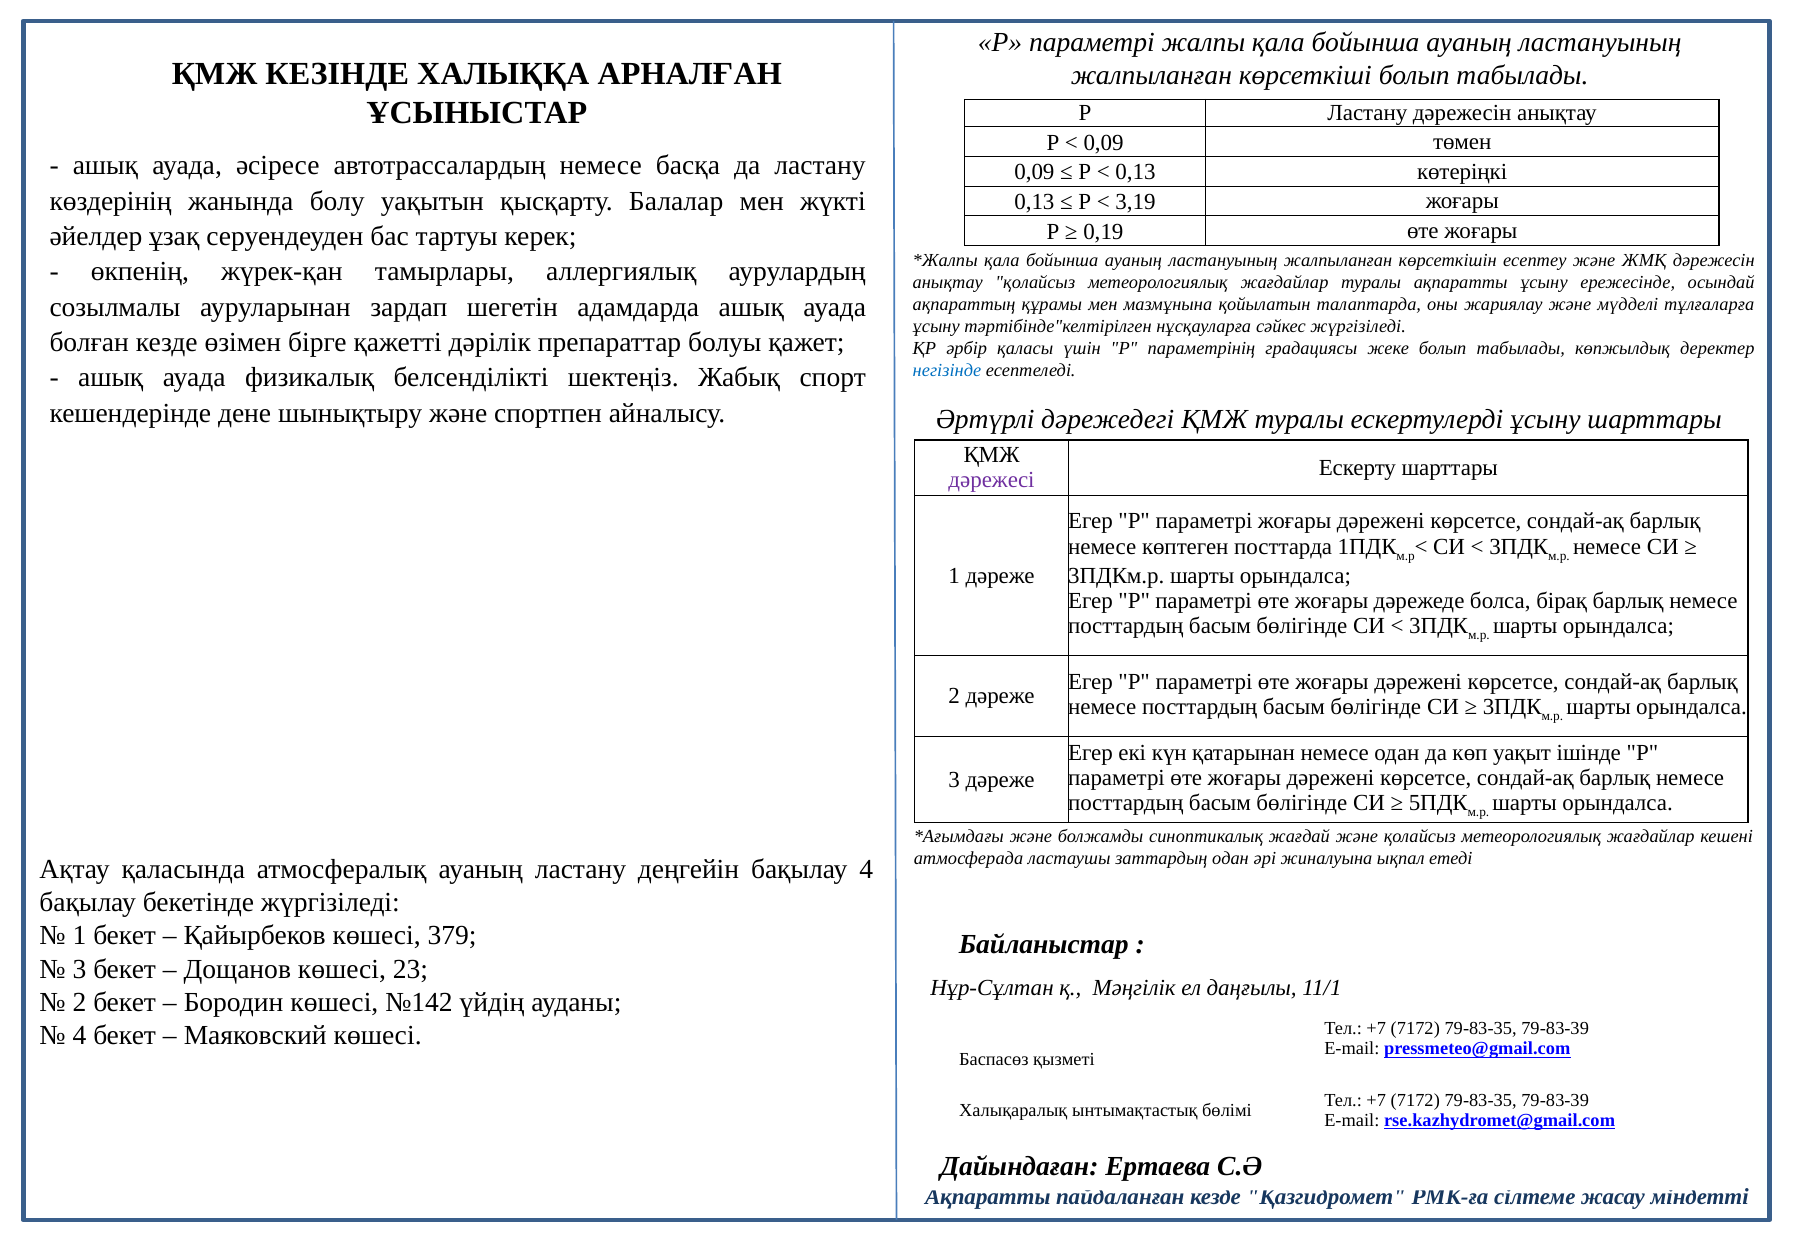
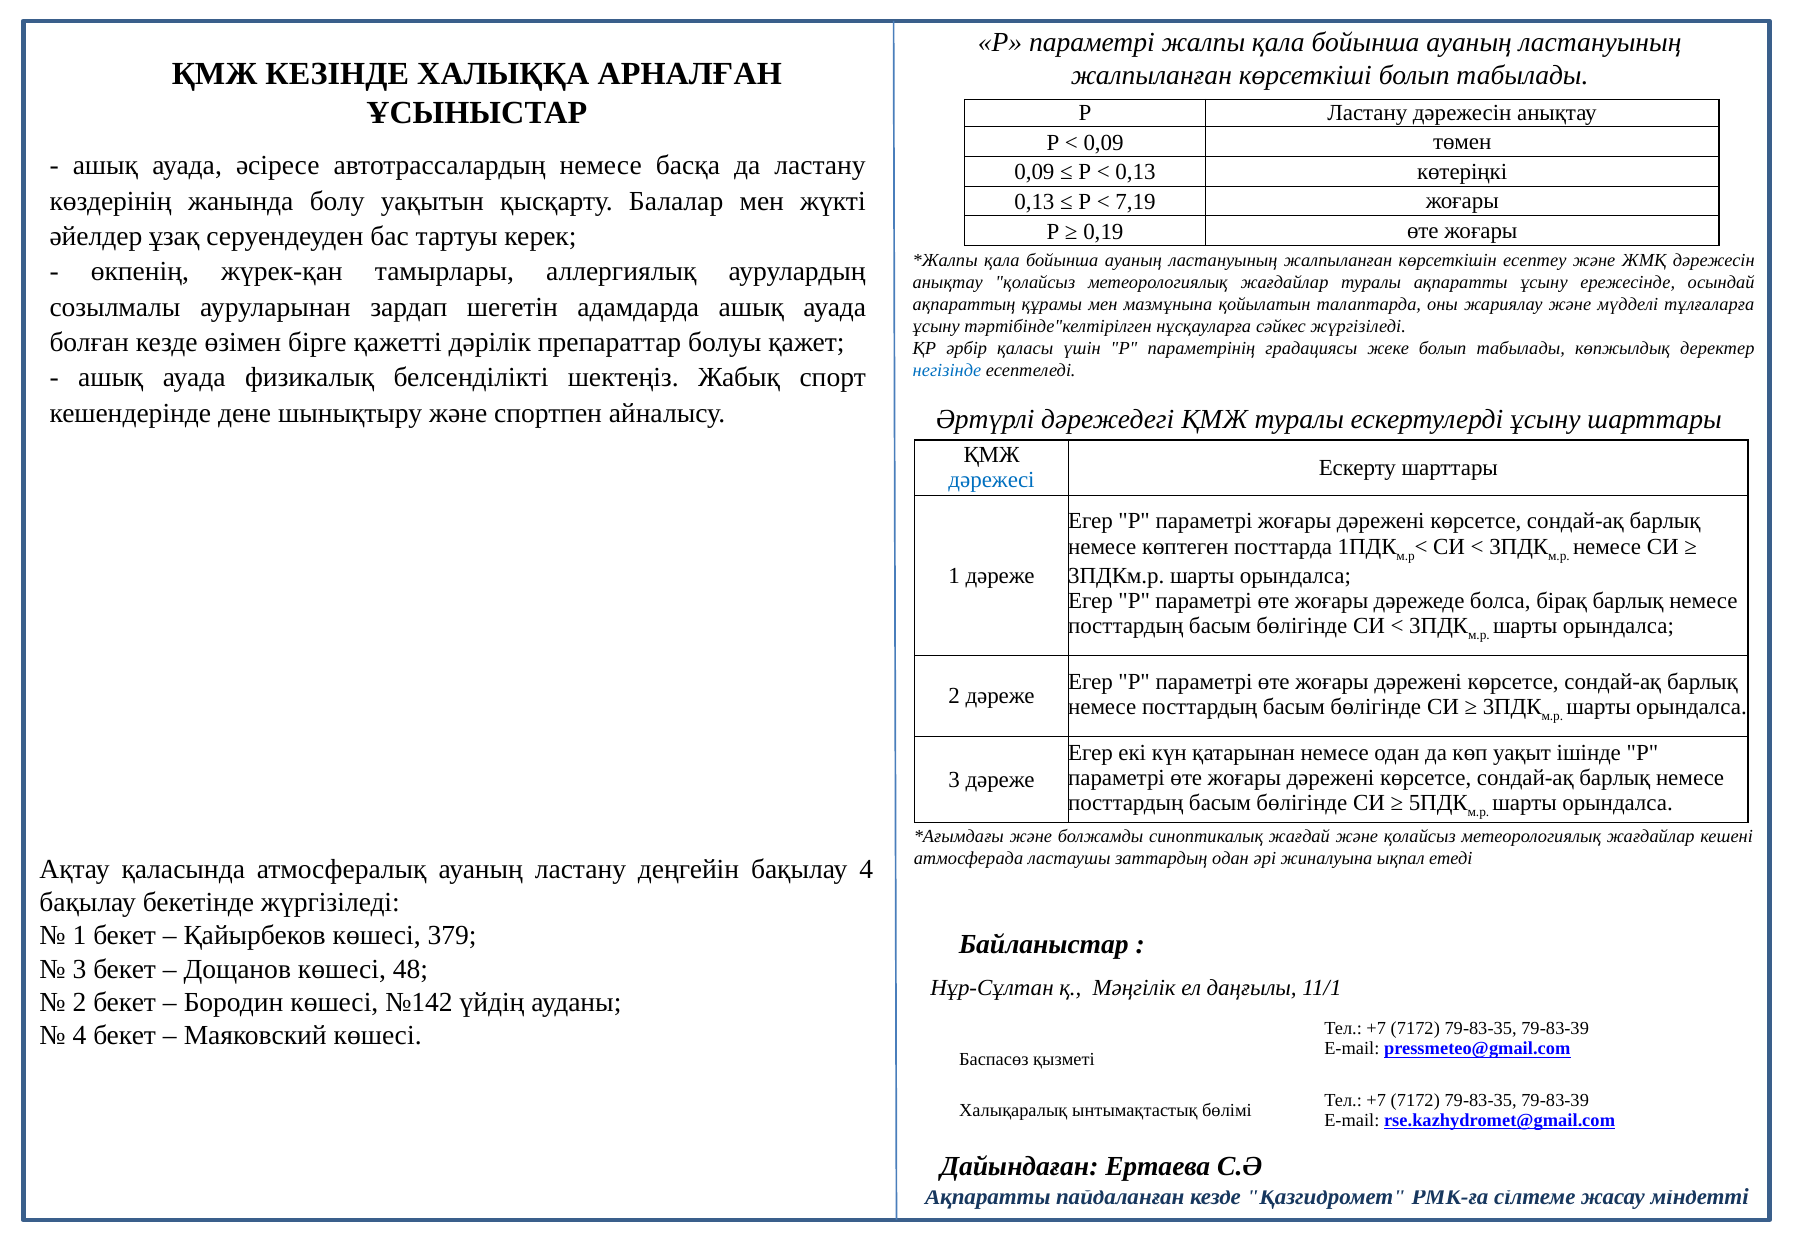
3,19: 3,19 -> 7,19
дәрежесі colour: purple -> blue
23: 23 -> 48
